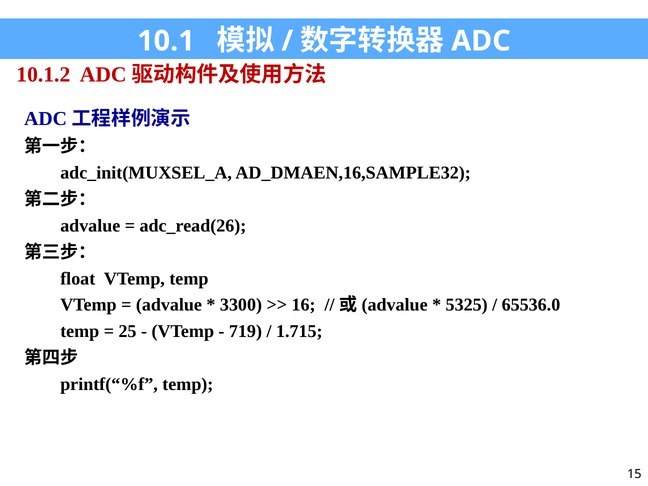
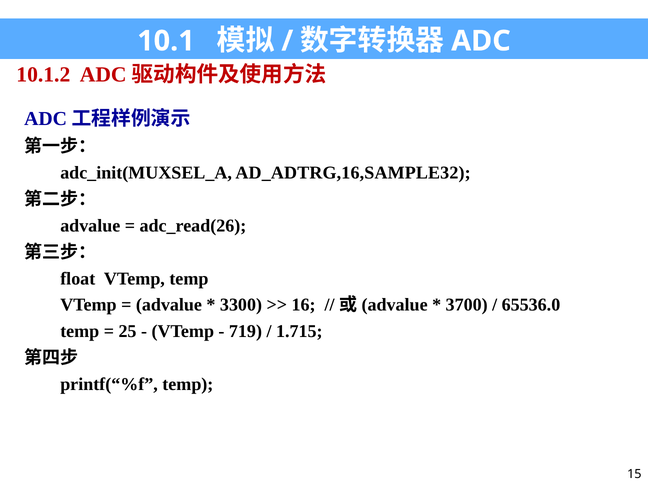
AD_DMAEN,16,SAMPLE32: AD_DMAEN,16,SAMPLE32 -> AD_ADTRG,16,SAMPLE32
5325: 5325 -> 3700
